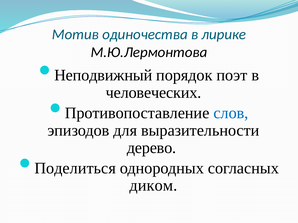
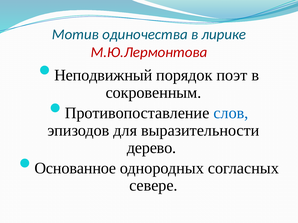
М.Ю.Лермонтова colour: black -> red
человеческих: человеческих -> сокровенным
Поделиться: Поделиться -> Основанное
диком: диком -> севере
